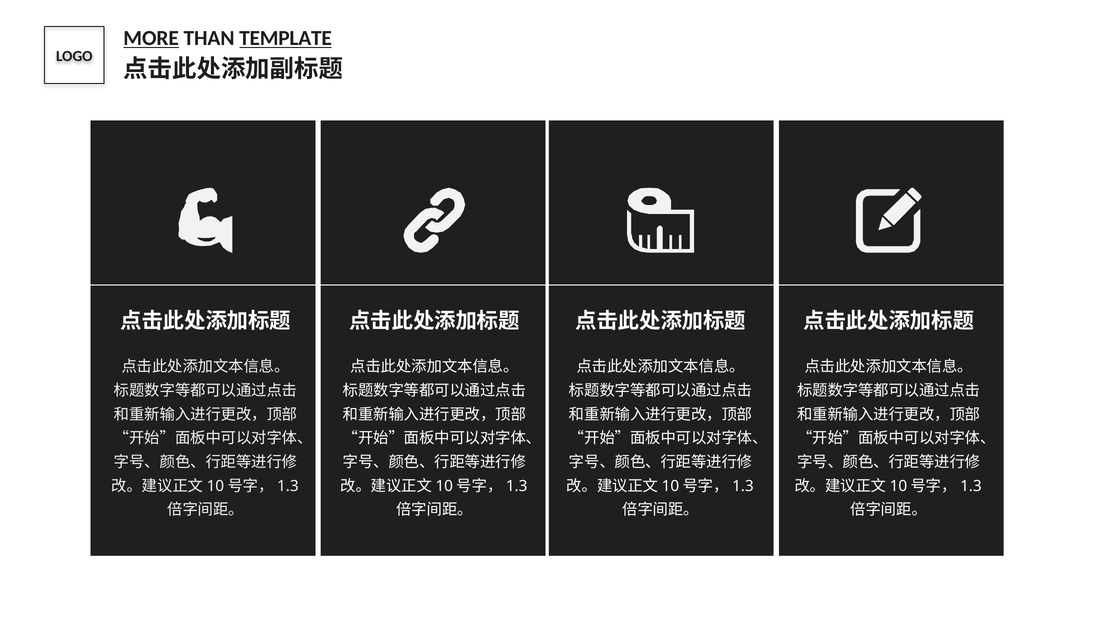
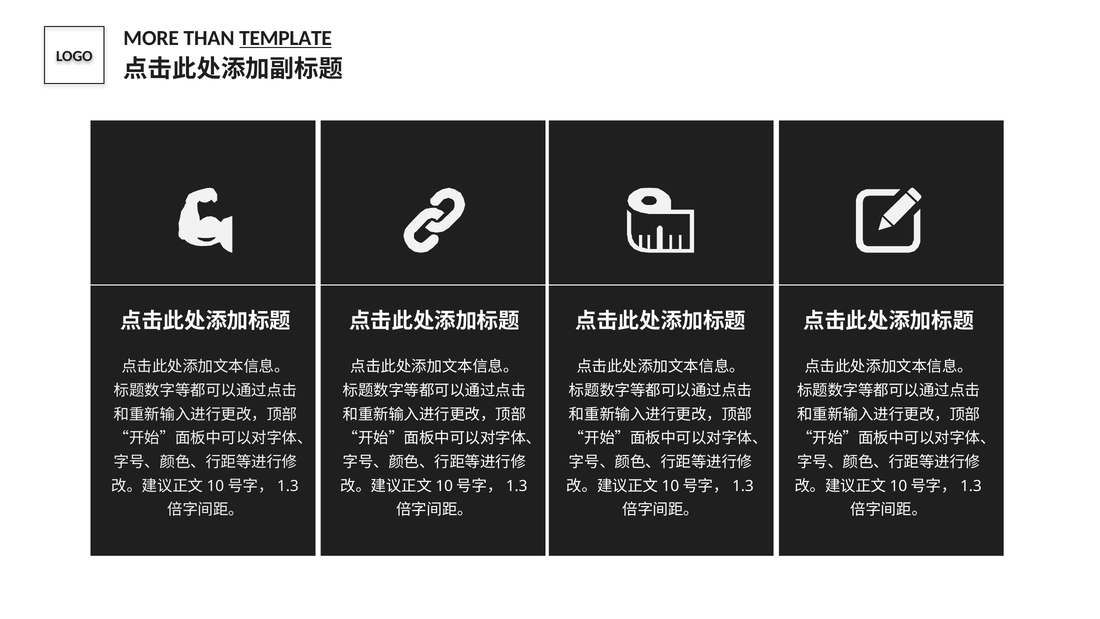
MORE underline: present -> none
